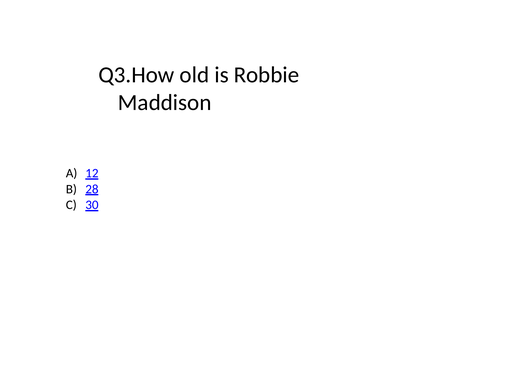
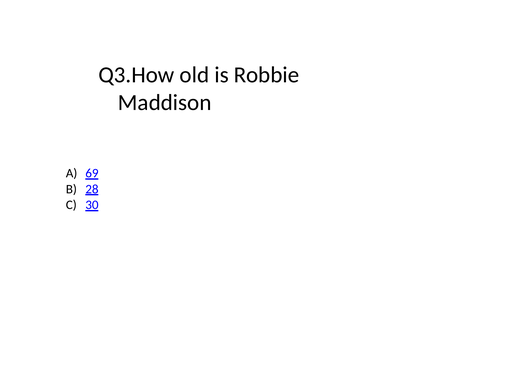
12: 12 -> 69
